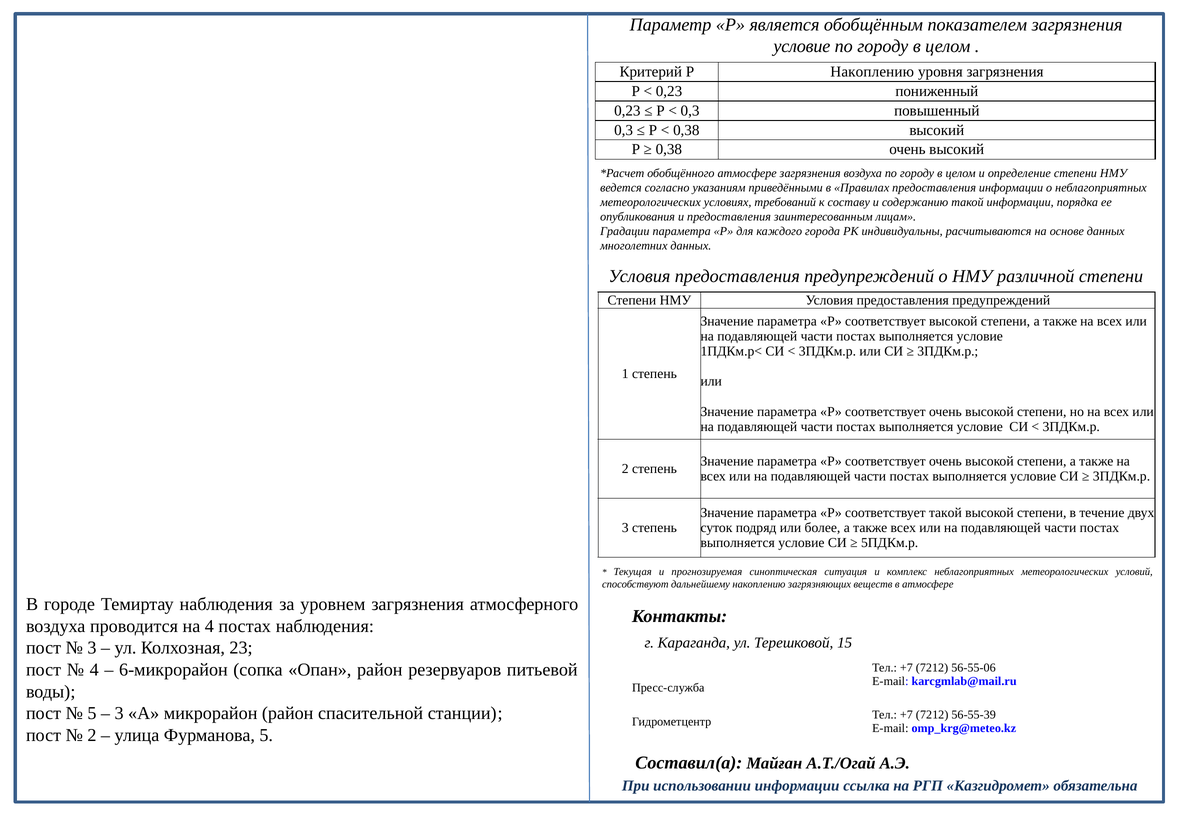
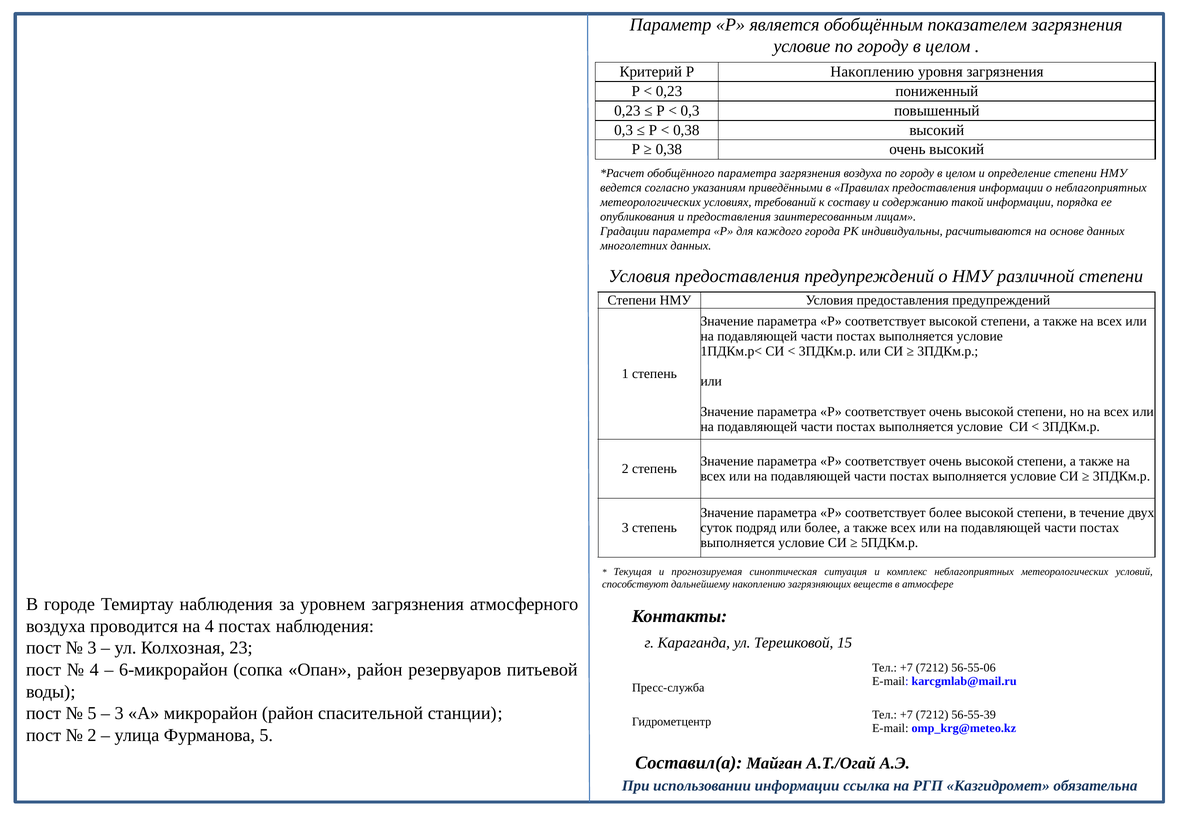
обобщённого атмосфере: атмосфере -> параметра
соответствует такой: такой -> более
